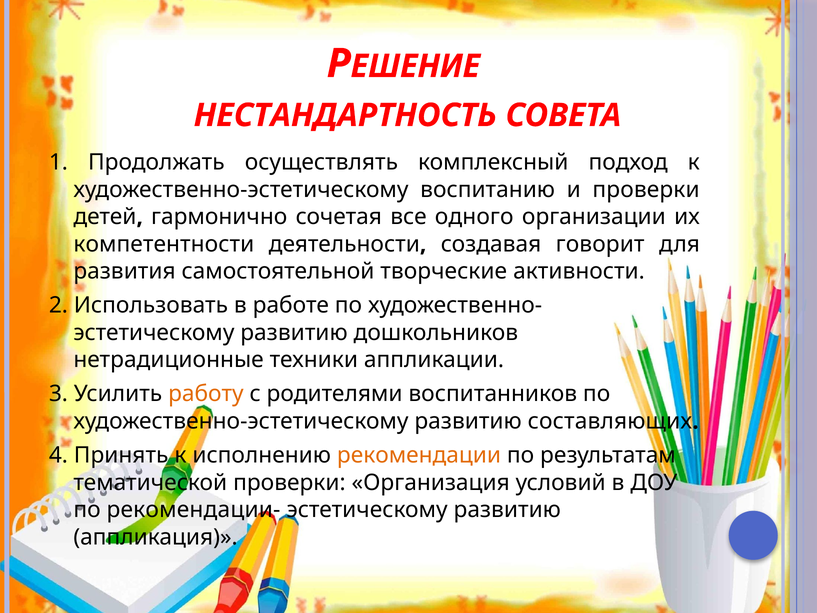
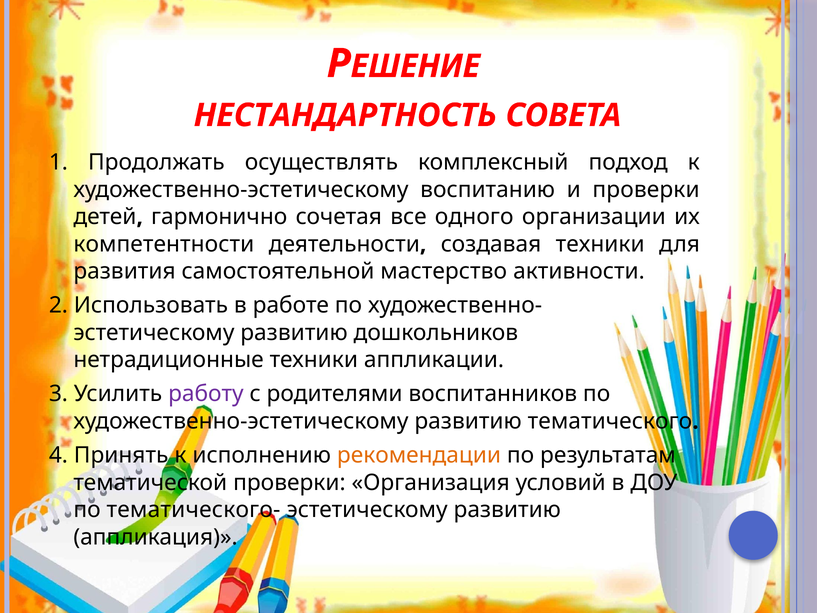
создавая говорит: говорит -> техники
творческие: творческие -> мастерство
работу colour: orange -> purple
составляющих: составляющих -> тематического
рекомендации-: рекомендации- -> тематического-
